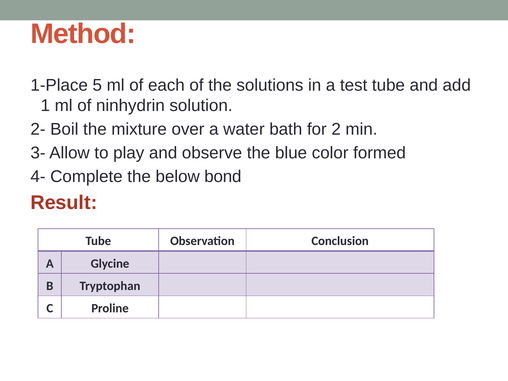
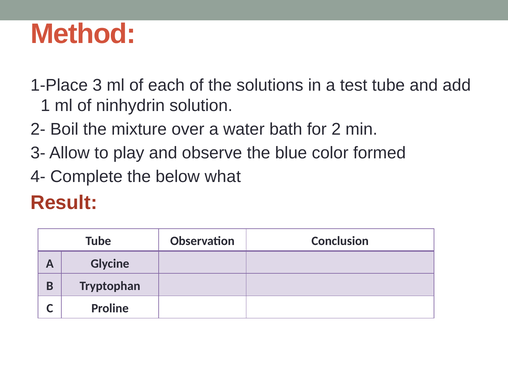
5: 5 -> 3
bond: bond -> what
